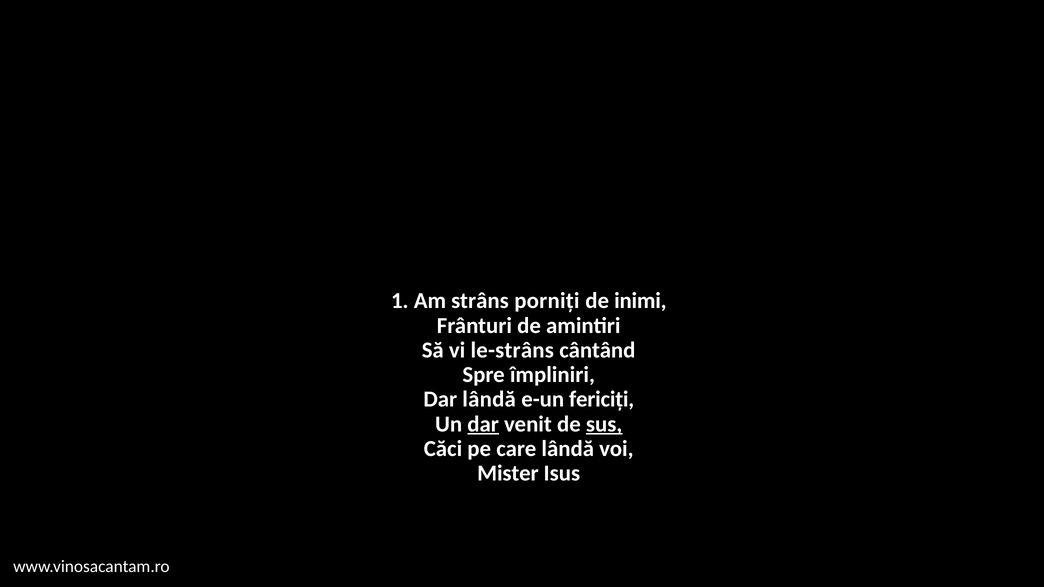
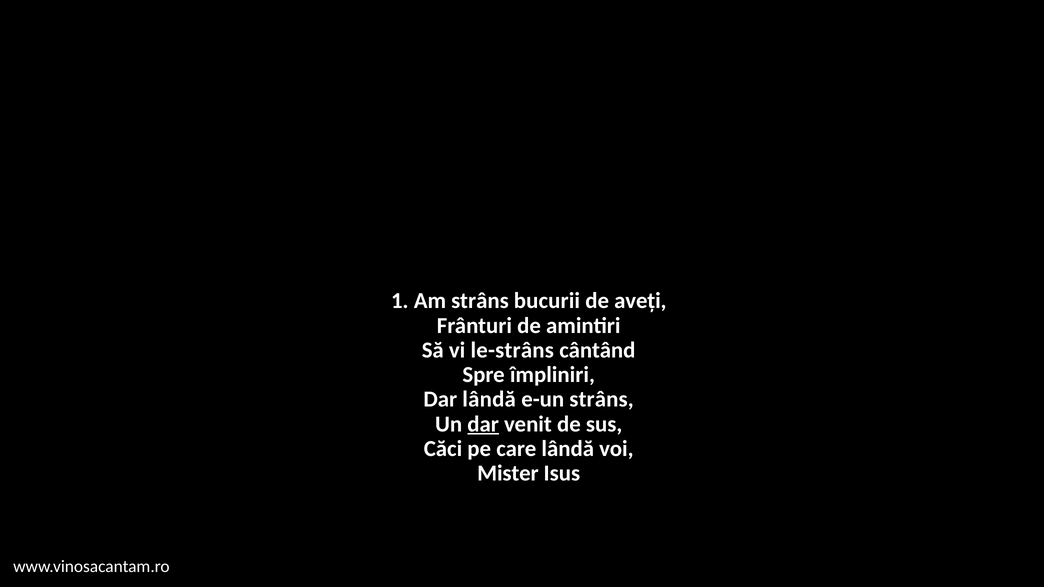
porniți: porniți -> bucurii
inimi: inimi -> aveți
e-un fericiți: fericiți -> strâns
sus underline: present -> none
